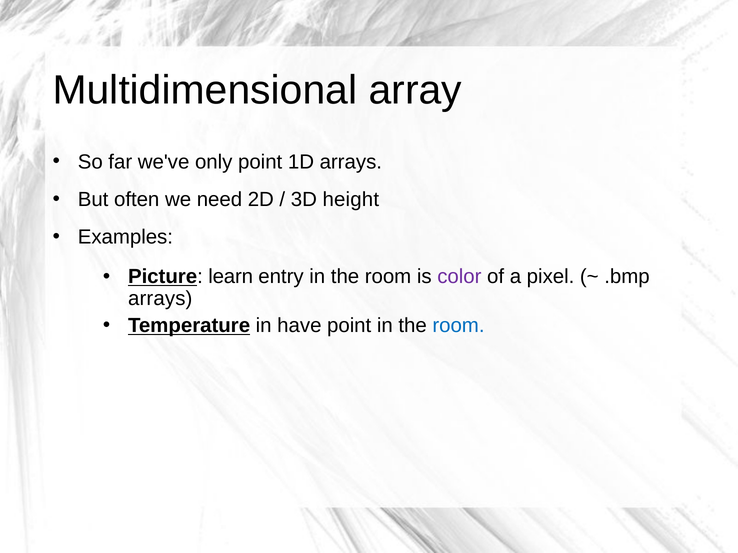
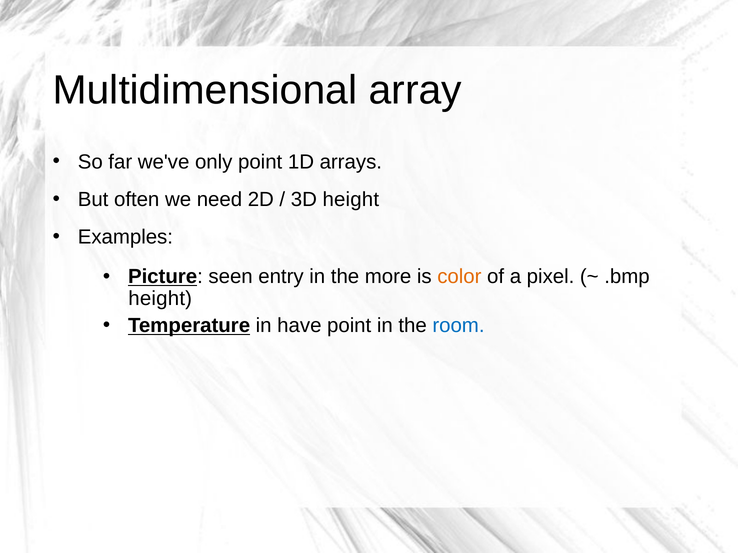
learn: learn -> seen
entry in the room: room -> more
color colour: purple -> orange
arrays at (160, 299): arrays -> height
